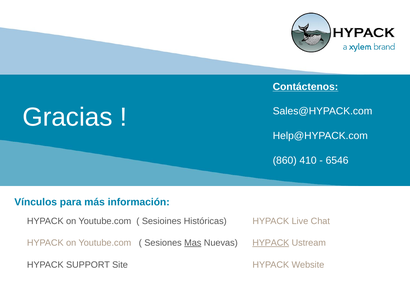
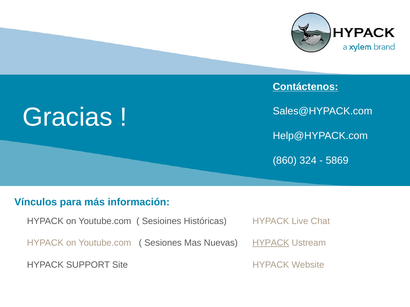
410: 410 -> 324
6546: 6546 -> 5869
Mas underline: present -> none
